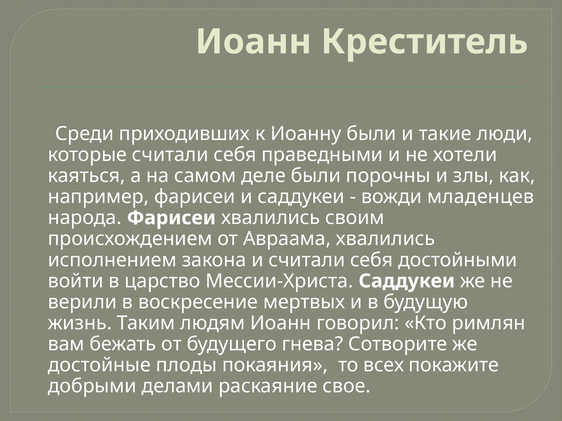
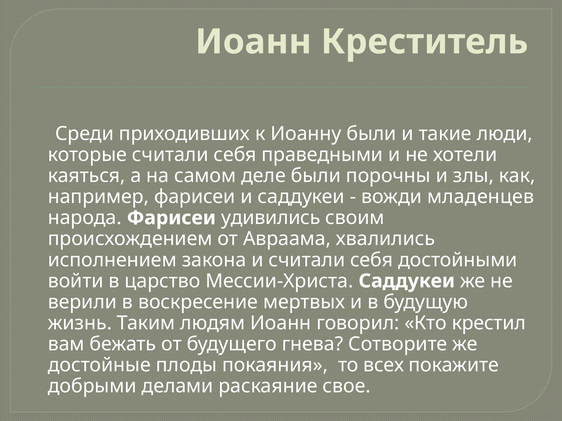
Фарисеи хвалились: хвалились -> удивились
римлян: римлян -> крестил
